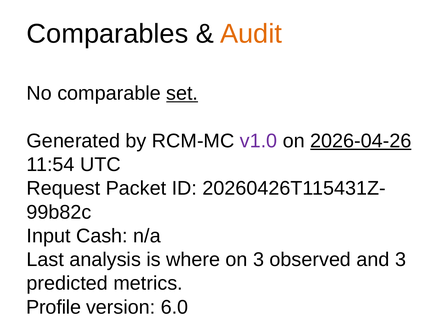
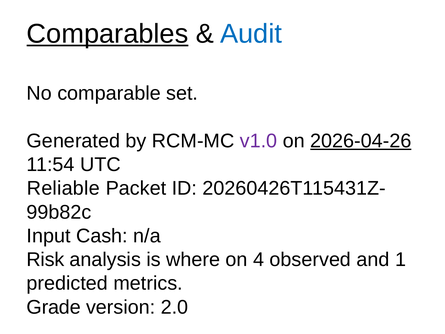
Comparables underline: none -> present
Audit colour: orange -> blue
set underline: present -> none
Request: Request -> Reliable
Last: Last -> Risk
on 3: 3 -> 4
and 3: 3 -> 1
Profile: Profile -> Grade
6.0: 6.0 -> 2.0
